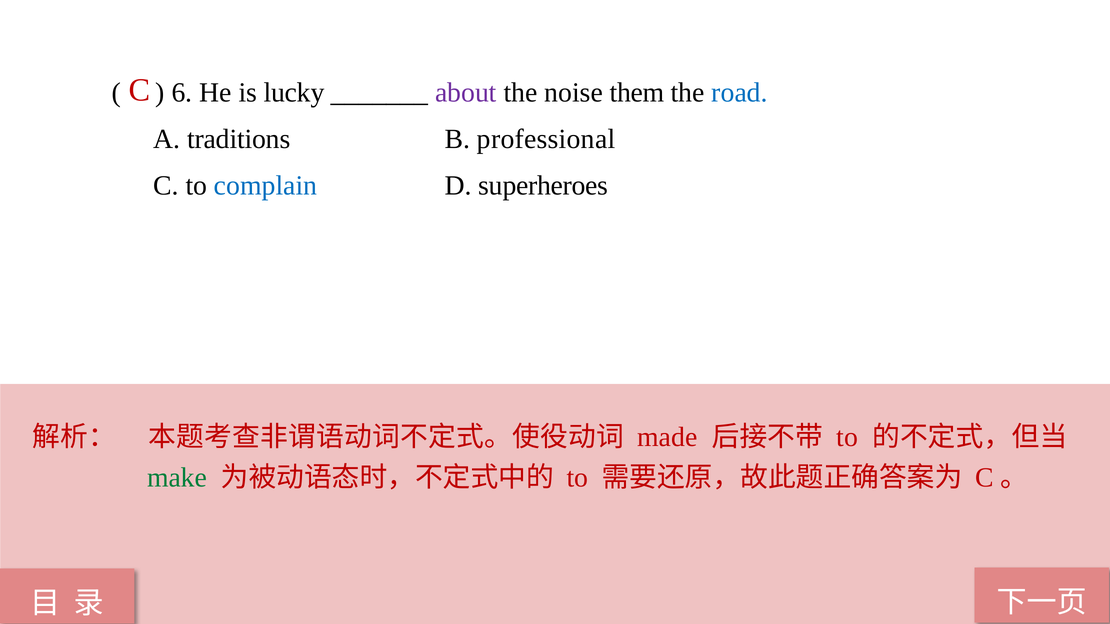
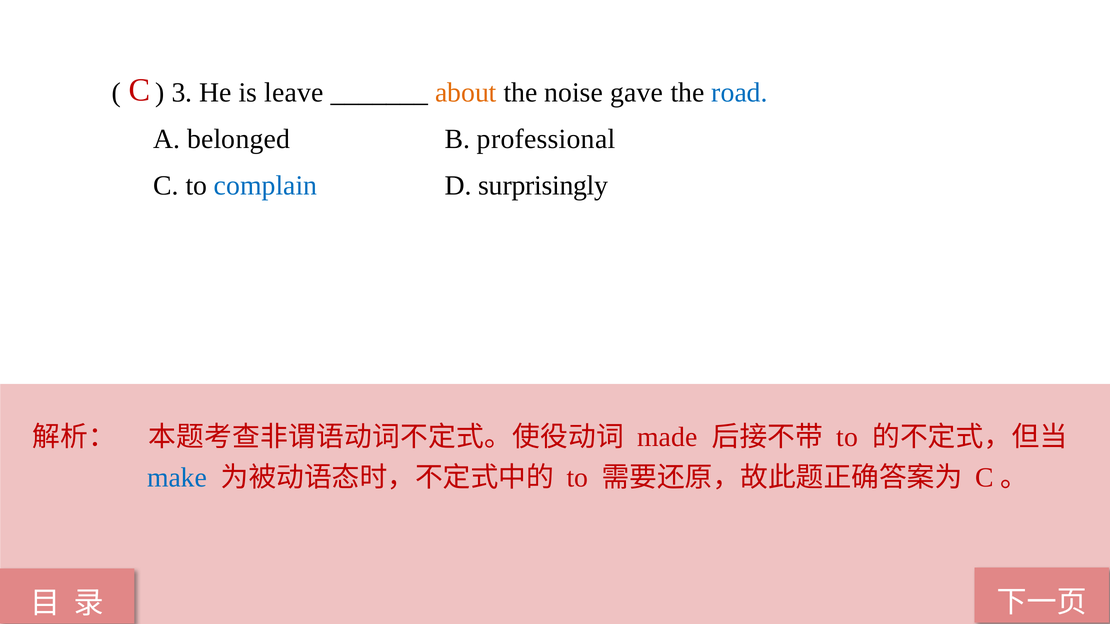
6: 6 -> 3
lucky: lucky -> leave
about colour: purple -> orange
them: them -> gave
traditions: traditions -> belonged
superheroes: superheroes -> surprisingly
make colour: green -> blue
